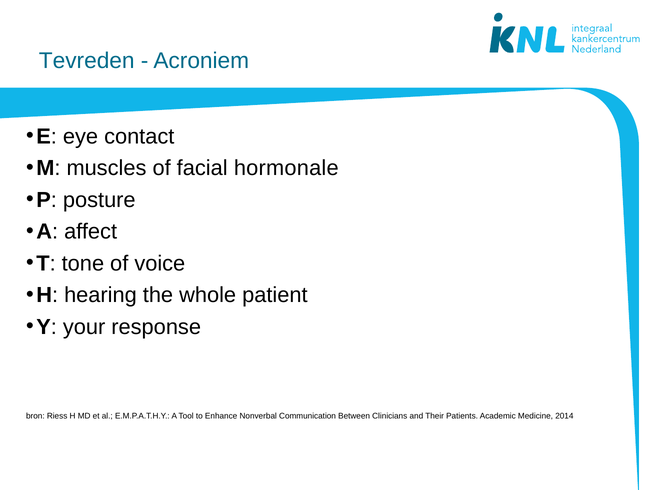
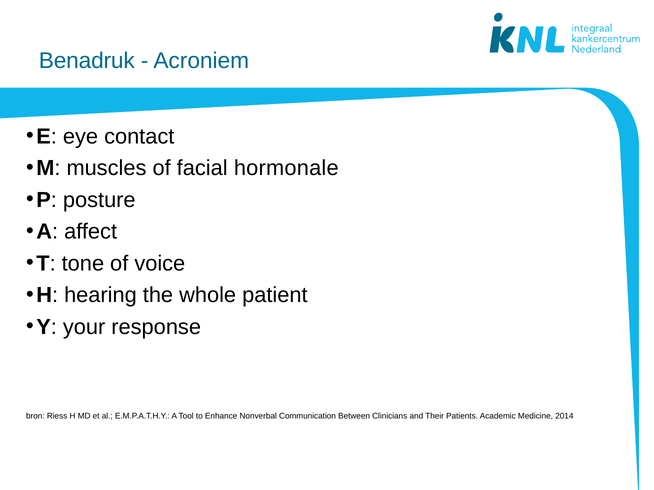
Tevreden: Tevreden -> Benadruk
